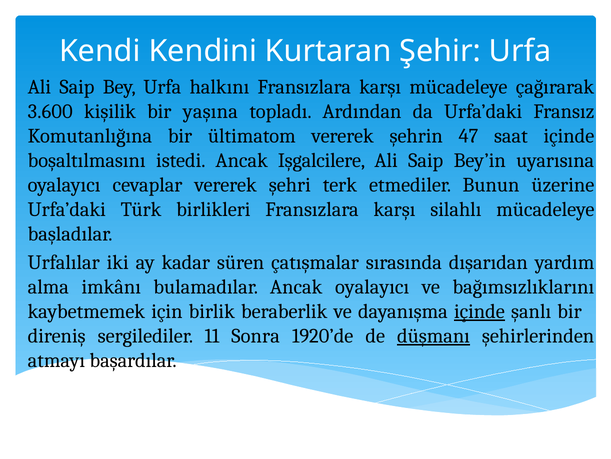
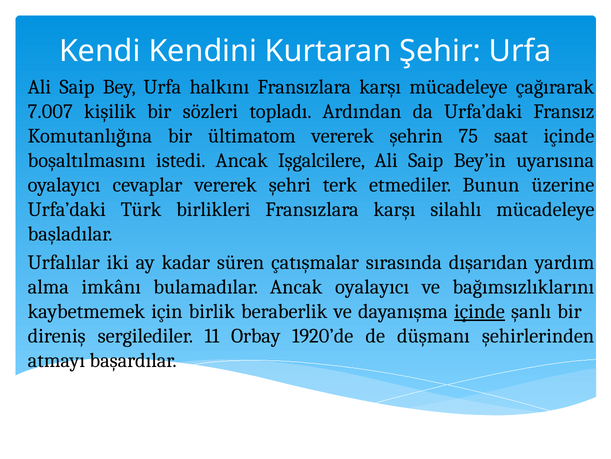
3.600: 3.600 -> 7.007
yaşına: yaşına -> sözleri
47: 47 -> 75
Sonra: Sonra -> Orbay
düşmanı underline: present -> none
